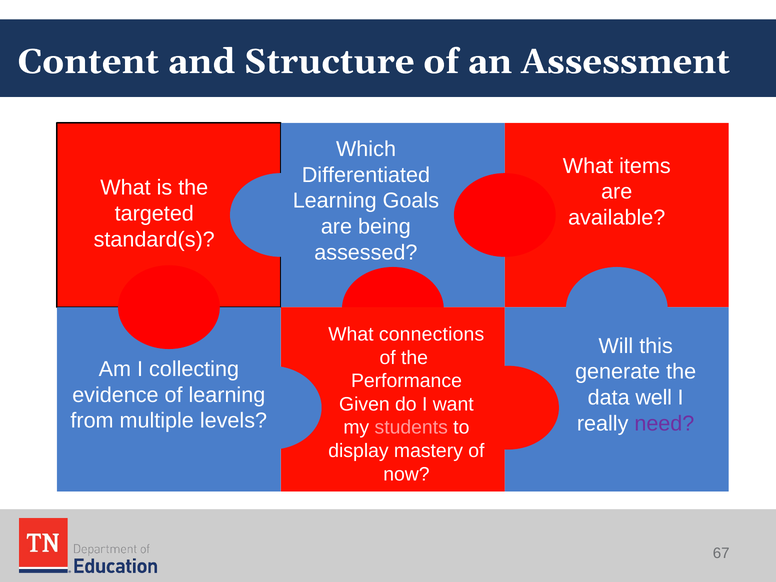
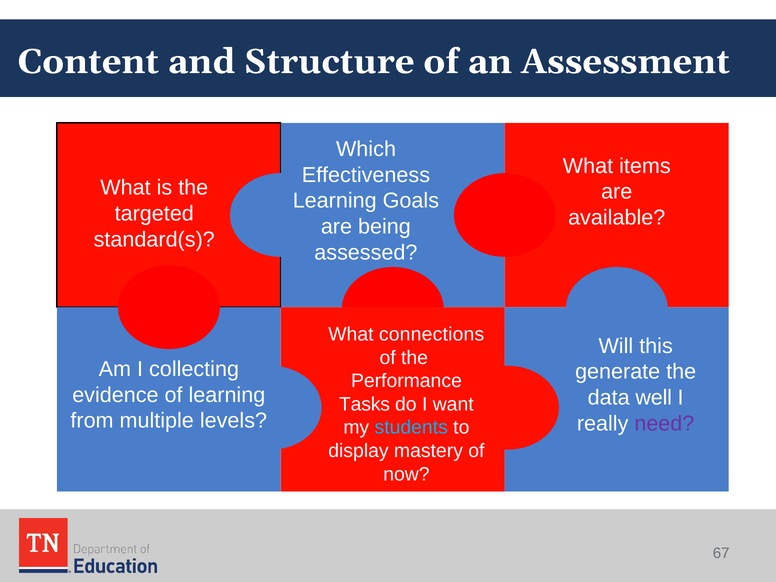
Differentiated: Differentiated -> Effectiveness
Given: Given -> Tasks
students colour: pink -> light blue
